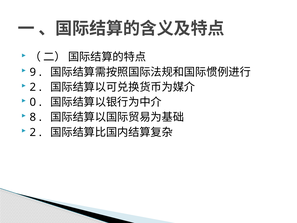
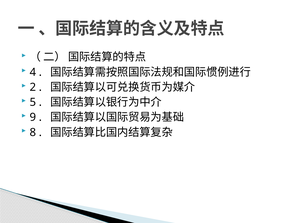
9: 9 -> 4
0: 0 -> 5
8: 8 -> 9
2 at (33, 132): 2 -> 8
